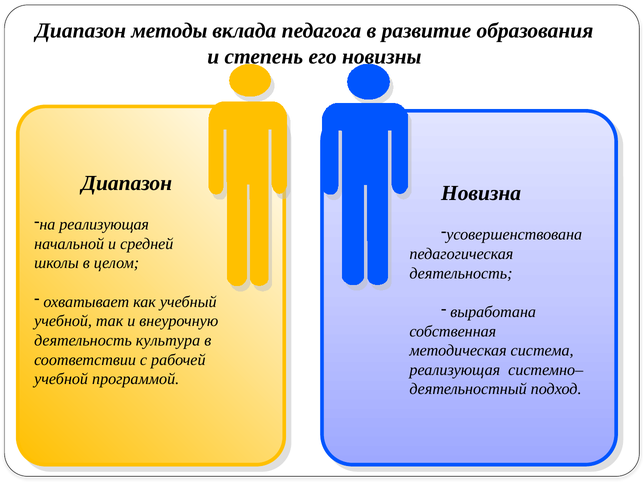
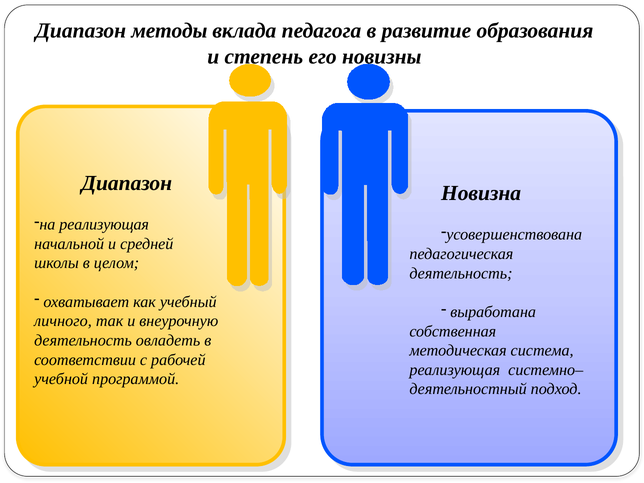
учебной at (63, 321): учебной -> личного
культура: культура -> овладеть
